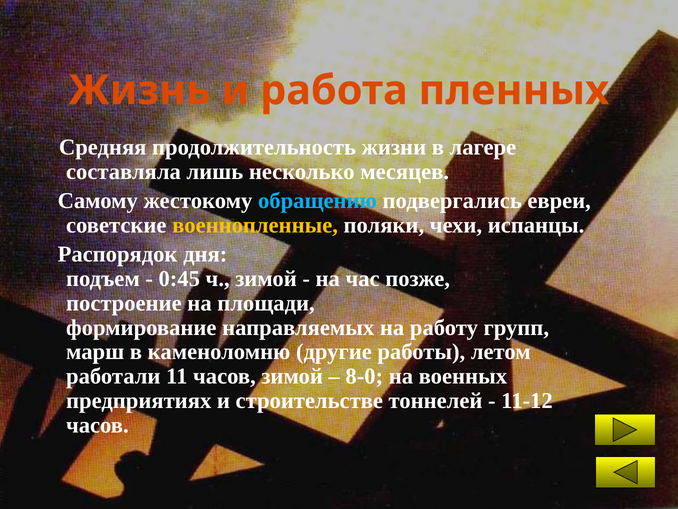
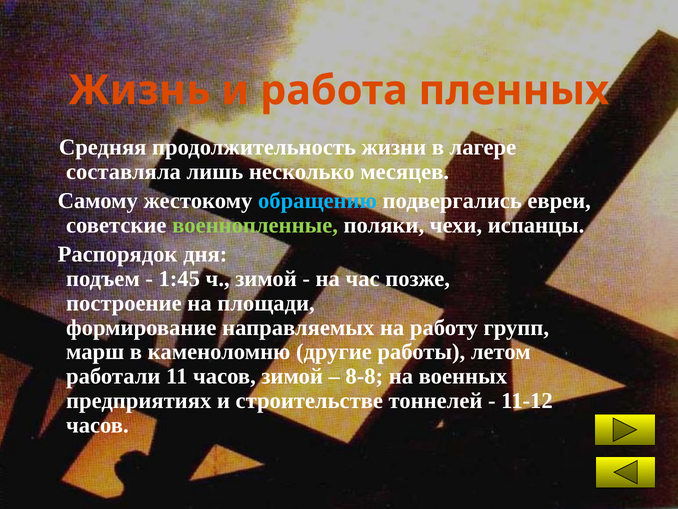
военнопленные colour: yellow -> light green
0:45: 0:45 -> 1:45
8-0: 8-0 -> 8-8
